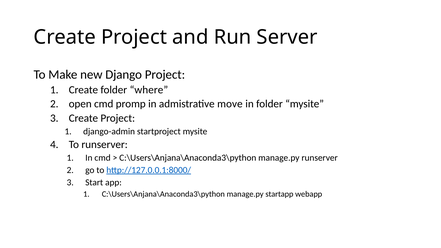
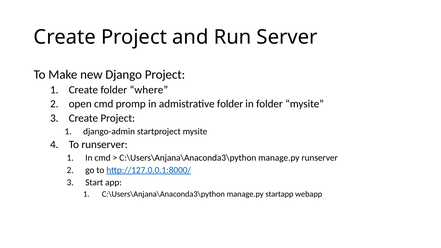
admistrative move: move -> folder
